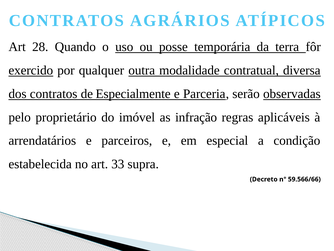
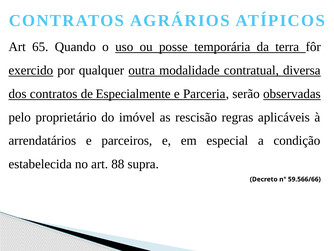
28: 28 -> 65
infração: infração -> rescisão
33: 33 -> 88
